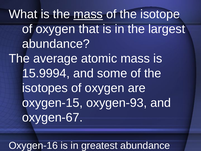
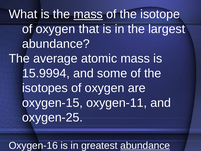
oxygen-93: oxygen-93 -> oxygen-11
oxygen-67: oxygen-67 -> oxygen-25
abundance at (145, 145) underline: none -> present
